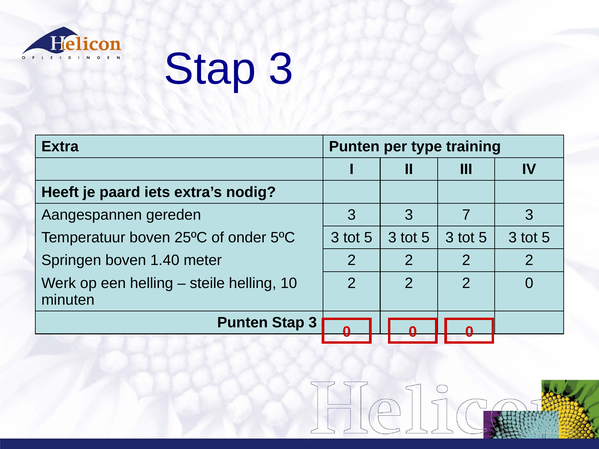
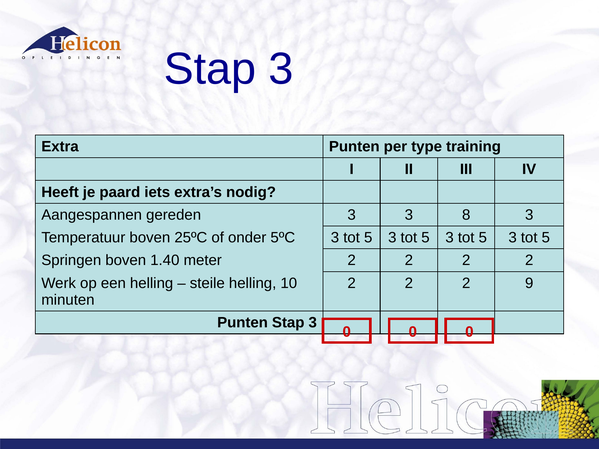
7: 7 -> 8
2 0: 0 -> 9
